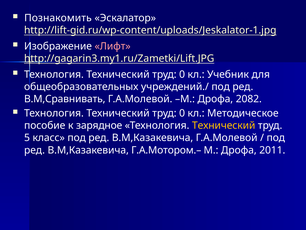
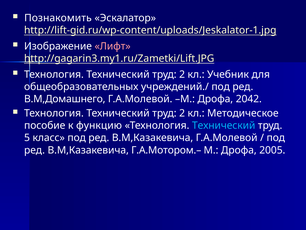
0 at (182, 74): 0 -> 2
В.М,Сравнивать: В.М,Сравнивать -> В.М,Домашнего
2082: 2082 -> 2042
0 at (182, 113): 0 -> 2
зарядное: зарядное -> функцию
Технический at (224, 125) colour: yellow -> light blue
2011: 2011 -> 2005
